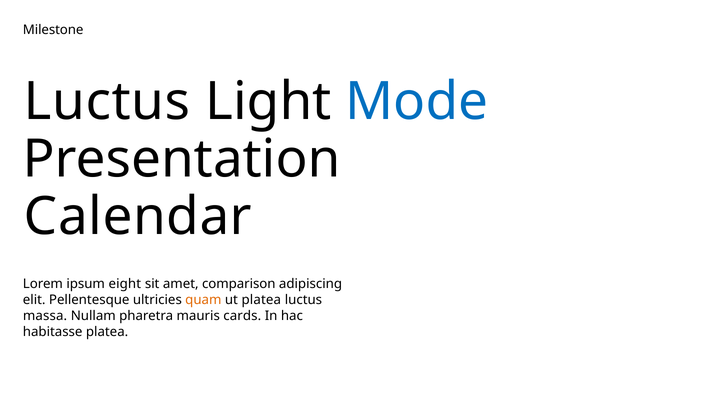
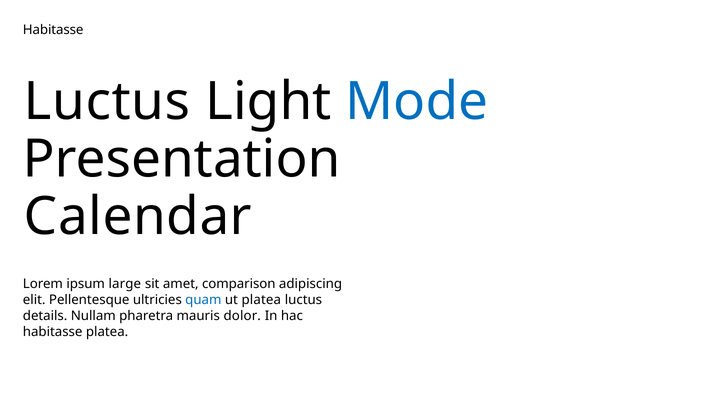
Milestone at (53, 30): Milestone -> Habitasse
eight: eight -> large
quam colour: orange -> blue
massa: massa -> details
cards: cards -> dolor
